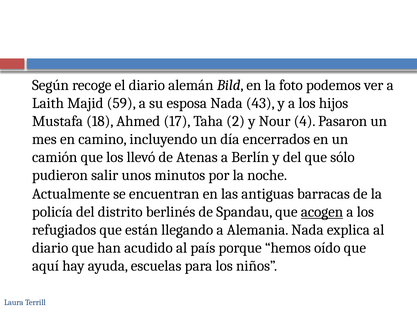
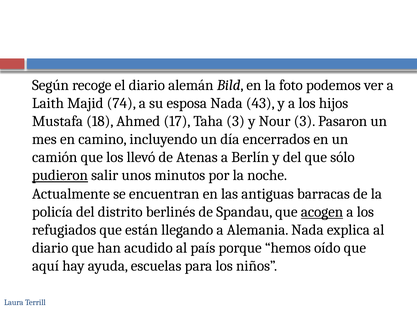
59: 59 -> 74
Taha 2: 2 -> 3
Nour 4: 4 -> 3
pudieron underline: none -> present
